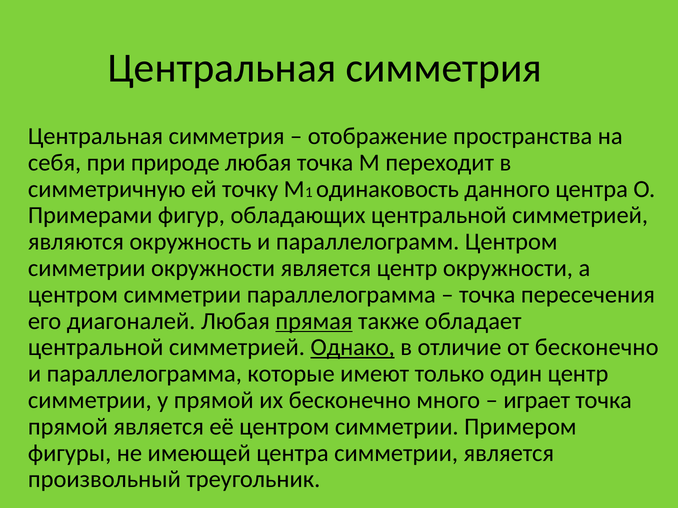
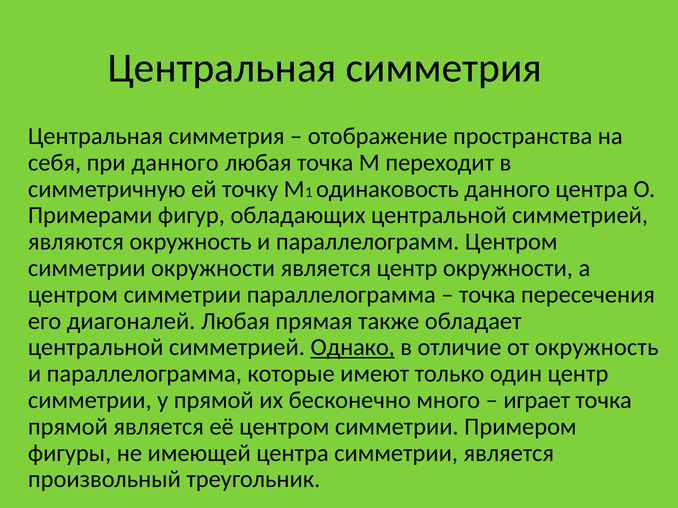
при природе: природе -> данного
прямая underline: present -> none
от бесконечно: бесконечно -> окружность
